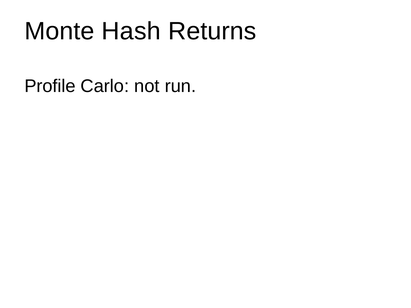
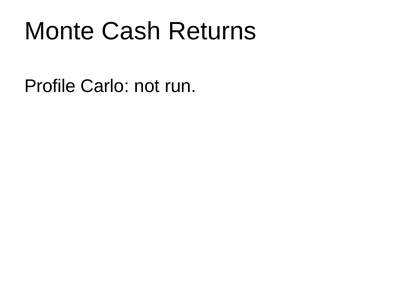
Hash: Hash -> Cash
